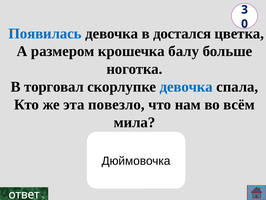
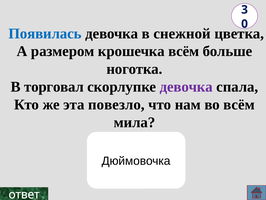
достался: достался -> снежной
крошечка балу: балу -> всём
девочка at (186, 87) colour: blue -> purple
